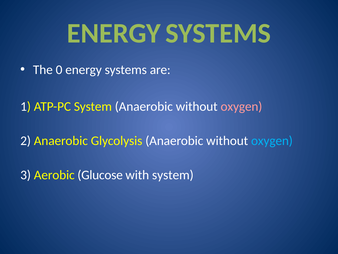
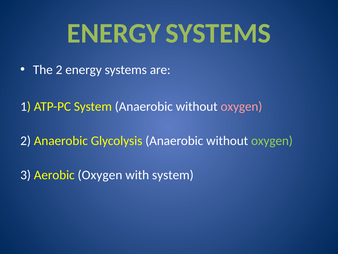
The 0: 0 -> 2
oxygen at (272, 140) colour: light blue -> light green
Aerobic Glucose: Glucose -> Oxygen
